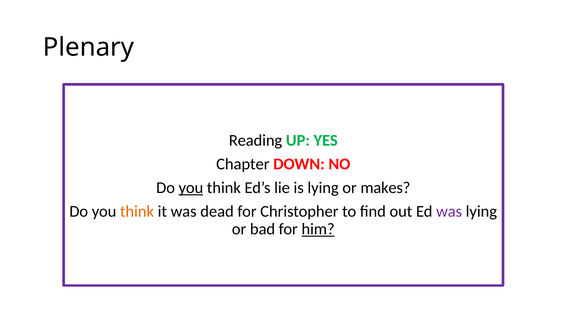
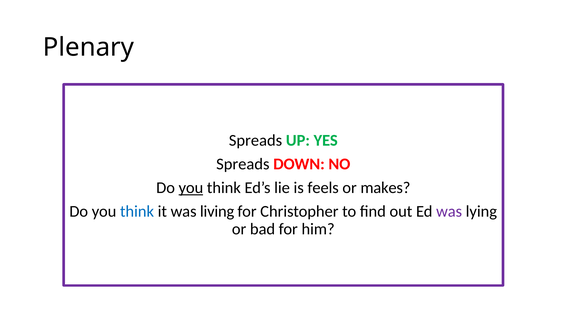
Reading at (256, 141): Reading -> Spreads
Chapter at (243, 164): Chapter -> Spreads
is lying: lying -> feels
think at (137, 212) colour: orange -> blue
dead: dead -> living
him underline: present -> none
